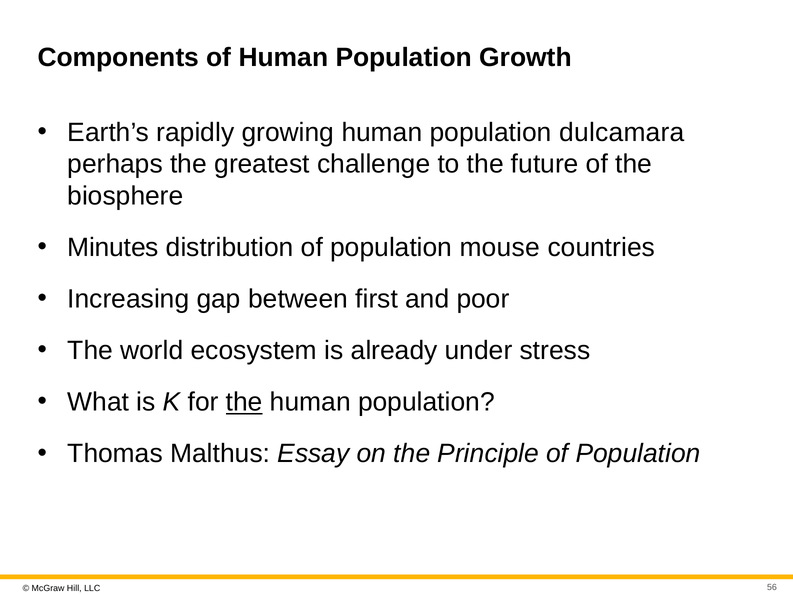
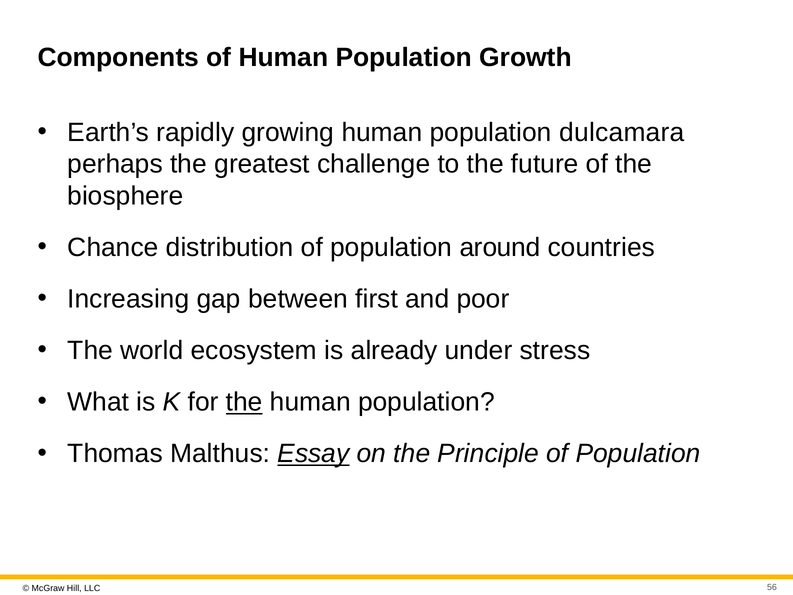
Minutes: Minutes -> Chance
mouse: mouse -> around
Essay underline: none -> present
